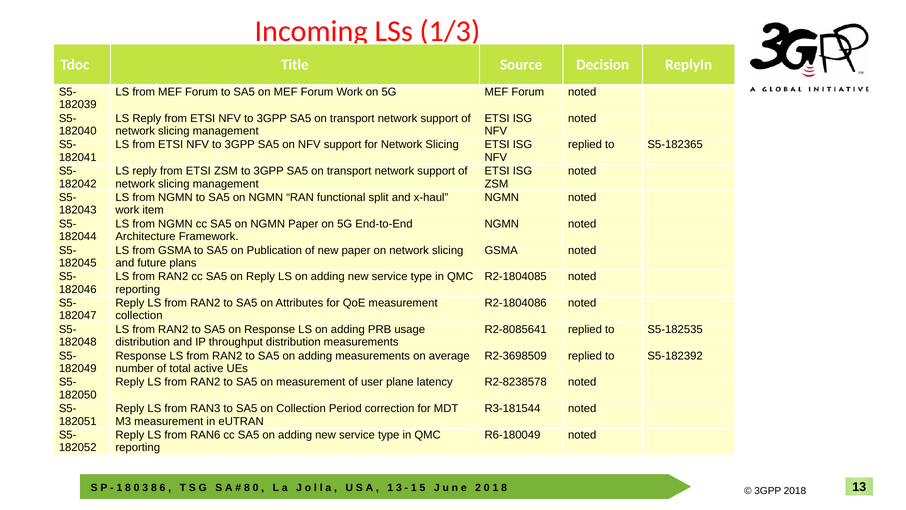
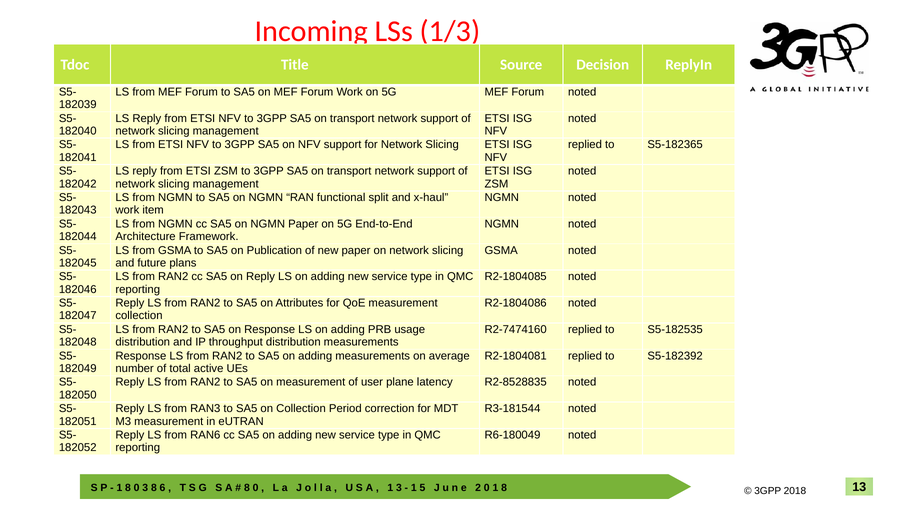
R2-8085641: R2-8085641 -> R2-7474160
R2-3698509: R2-3698509 -> R2-1804081
R2-8238578: R2-8238578 -> R2-8528835
